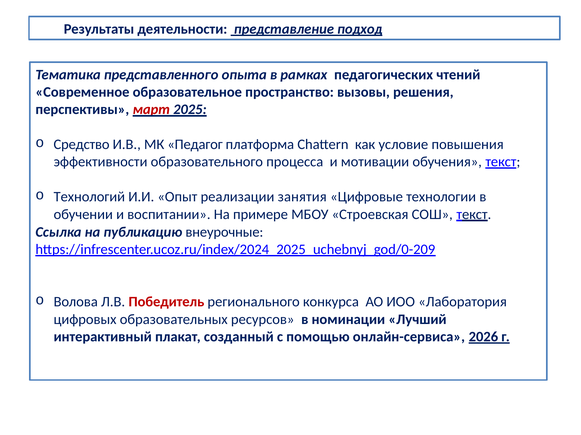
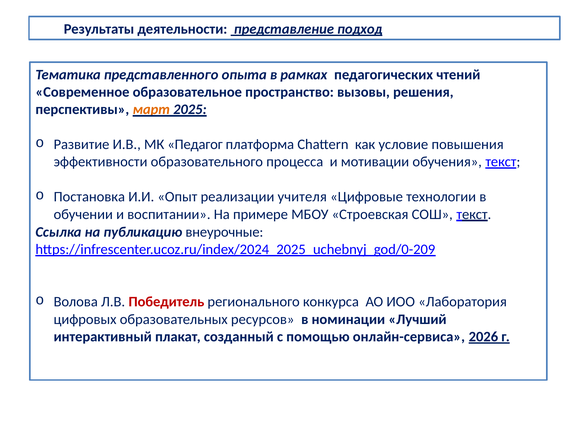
март colour: red -> orange
Средство: Средство -> Развитие
Технологий: Технологий -> Постановка
занятия: занятия -> учителя
